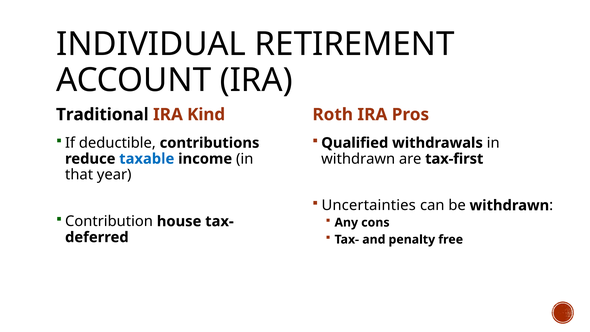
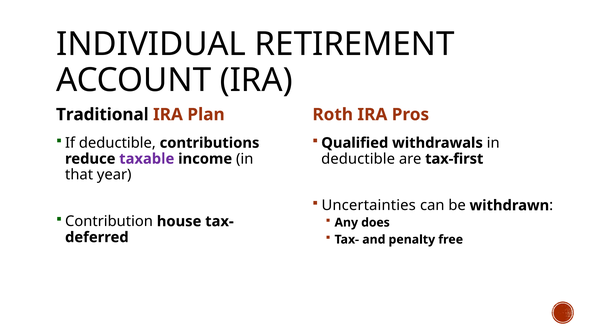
Kind: Kind -> Plan
withdrawn at (358, 159): withdrawn -> deductible
taxable colour: blue -> purple
cons: cons -> does
